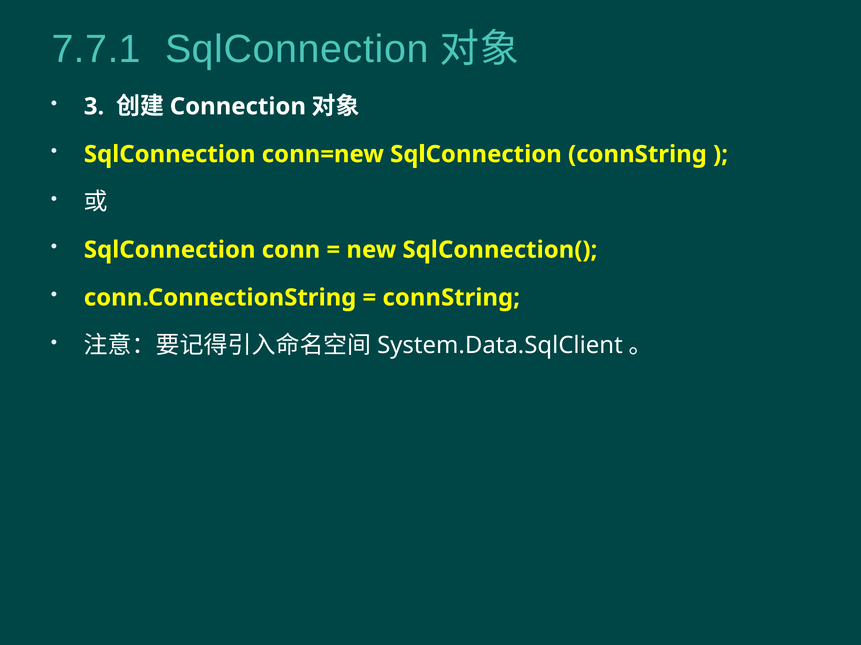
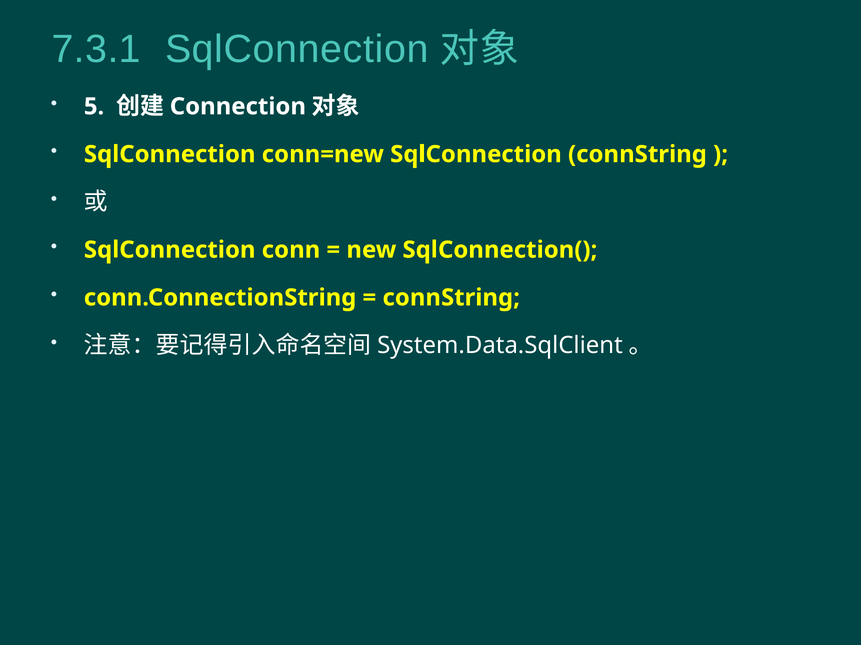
7.7.1: 7.7.1 -> 7.3.1
3: 3 -> 5
